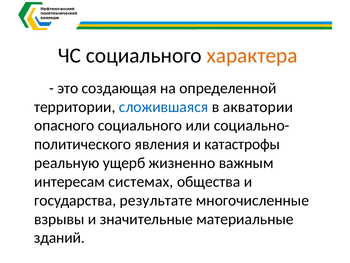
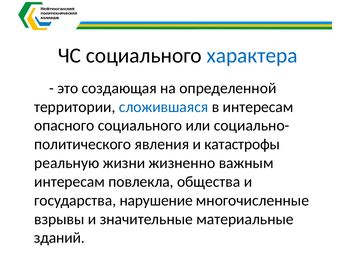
характера colour: orange -> blue
в акватории: акватории -> интересам
ущерб: ущерб -> жизни
системах: системах -> повлекла
результате: результате -> нарушение
